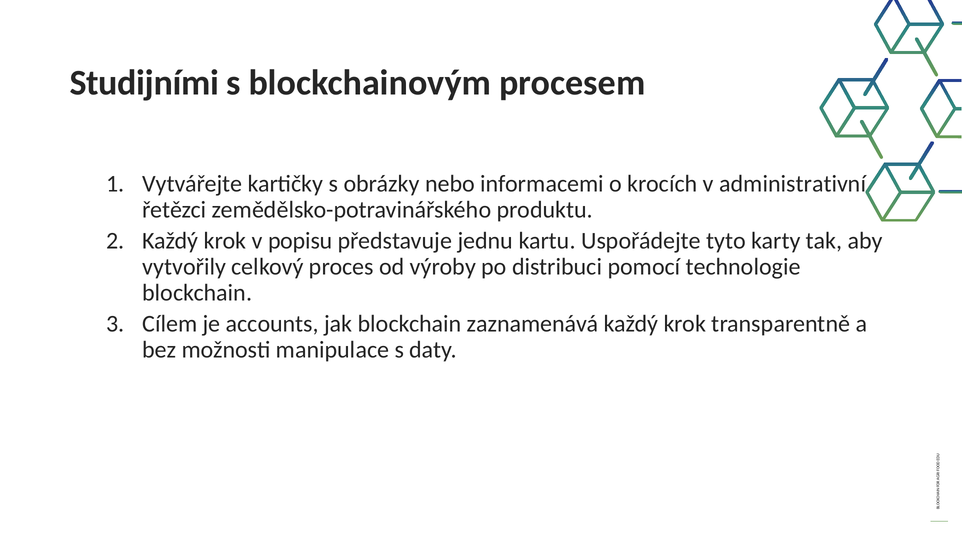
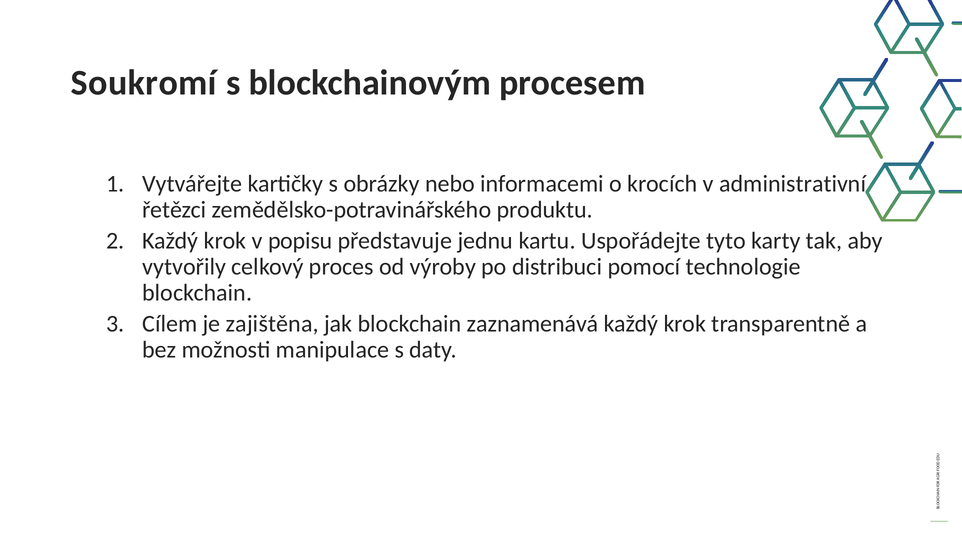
Studijními: Studijními -> Soukromí
accounts: accounts -> zajištěna
